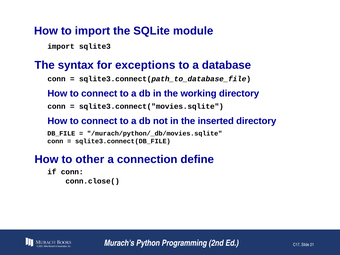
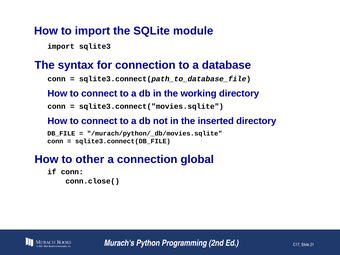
for exceptions: exceptions -> connection
define: define -> global
